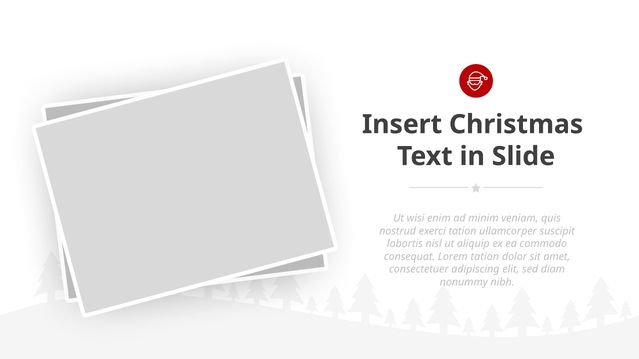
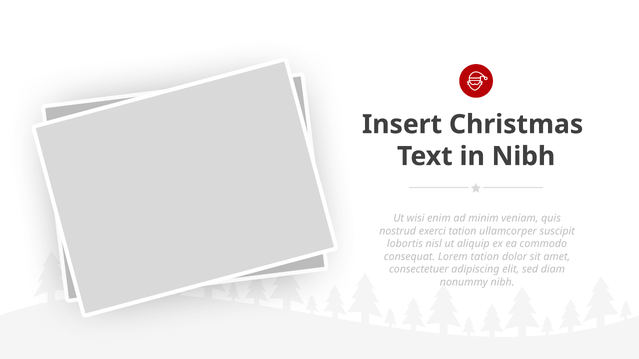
in Slide: Slide -> Nibh
